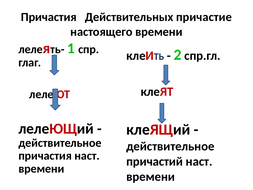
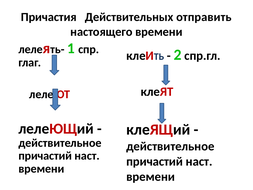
причастие: причастие -> отправить
причастия at (45, 156): причастия -> причастий
